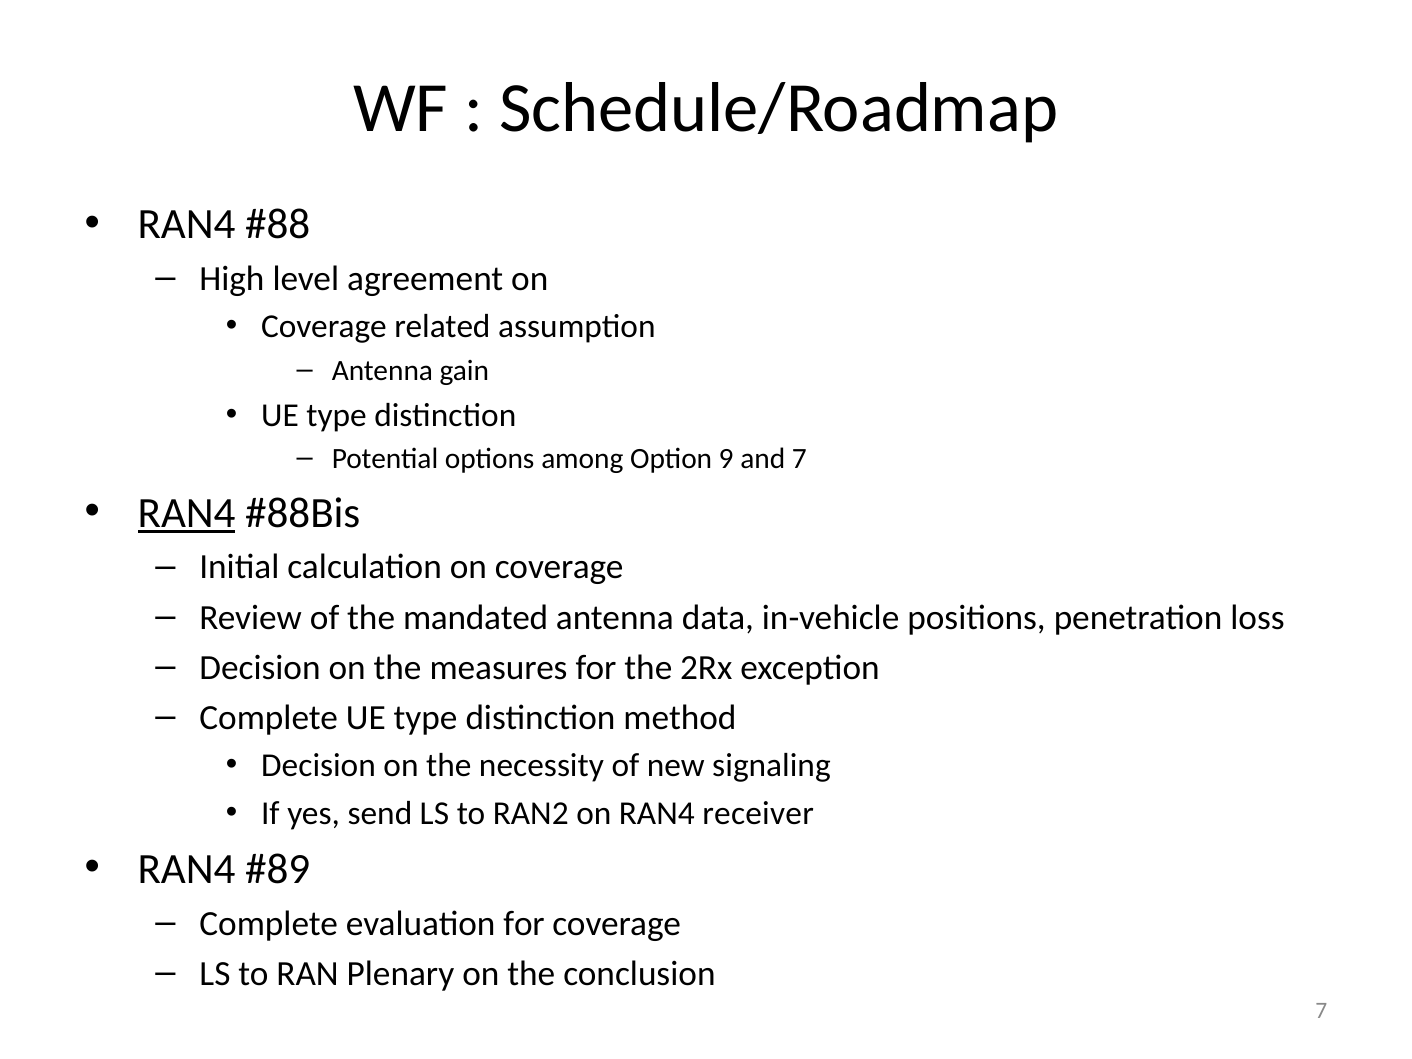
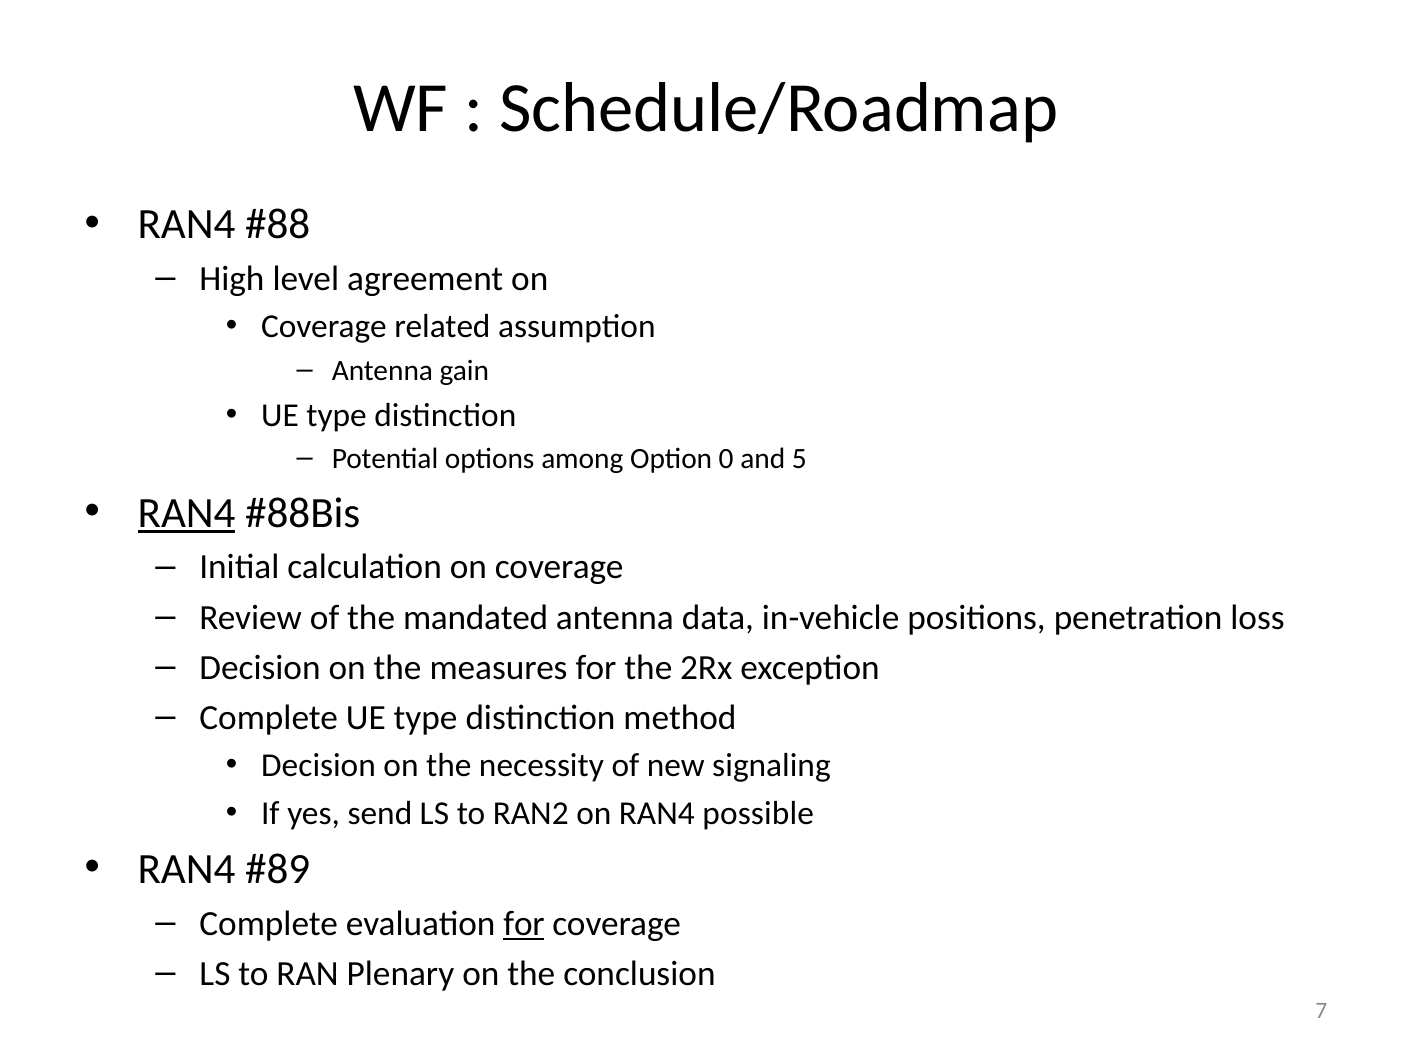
9: 9 -> 0
and 7: 7 -> 5
receiver: receiver -> possible
for at (524, 923) underline: none -> present
